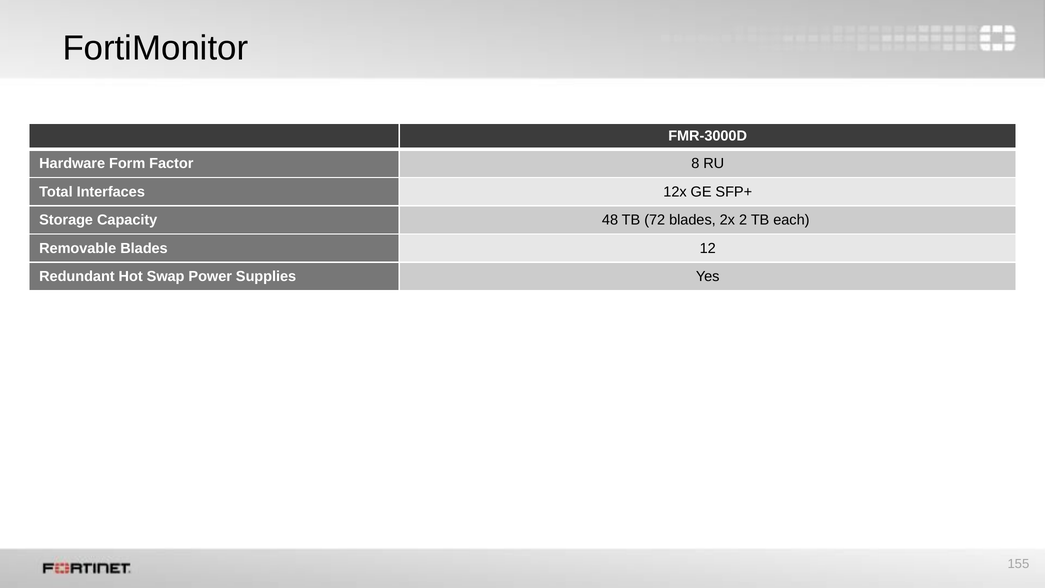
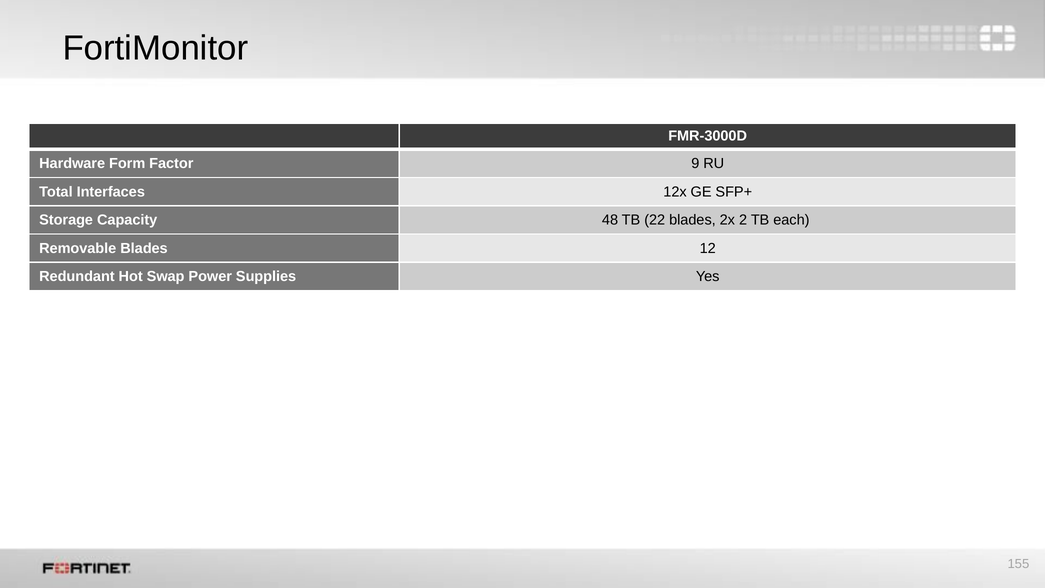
8: 8 -> 9
72: 72 -> 22
